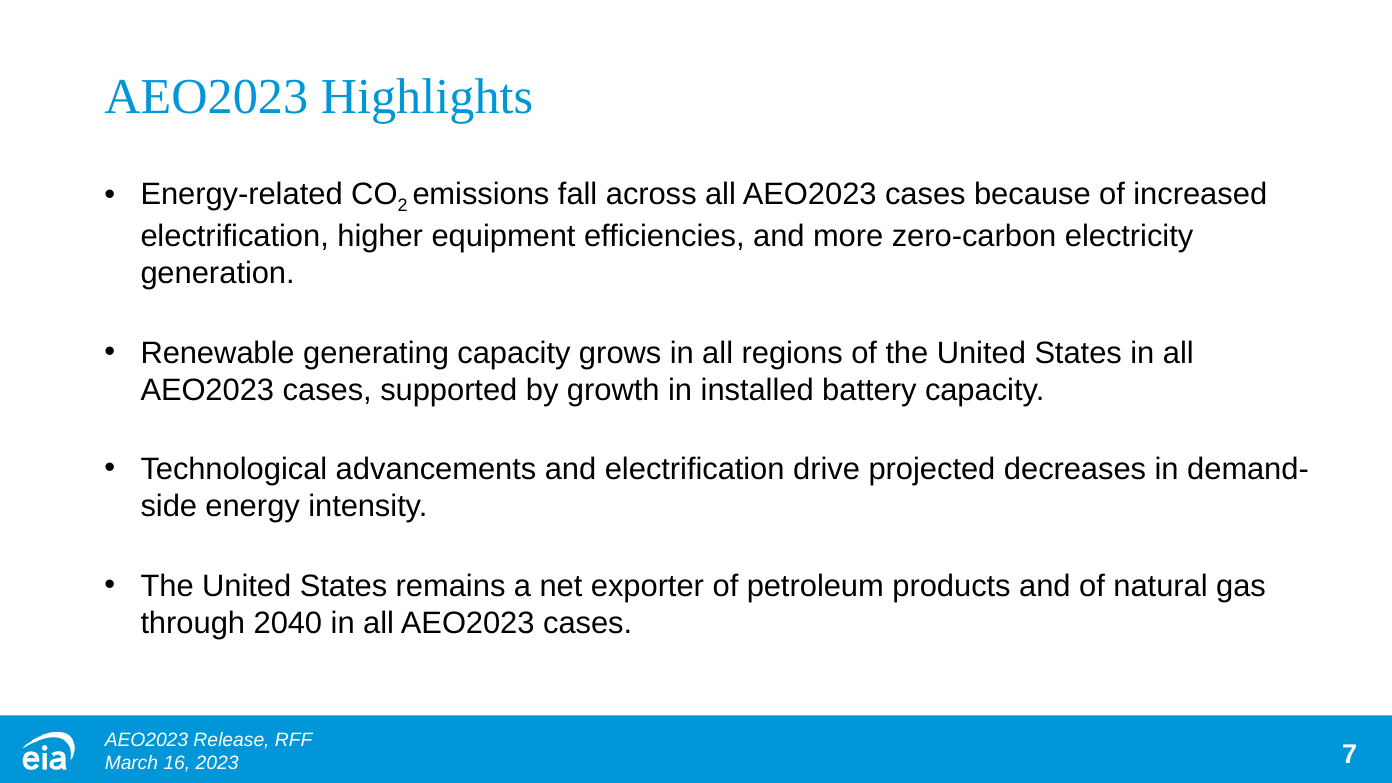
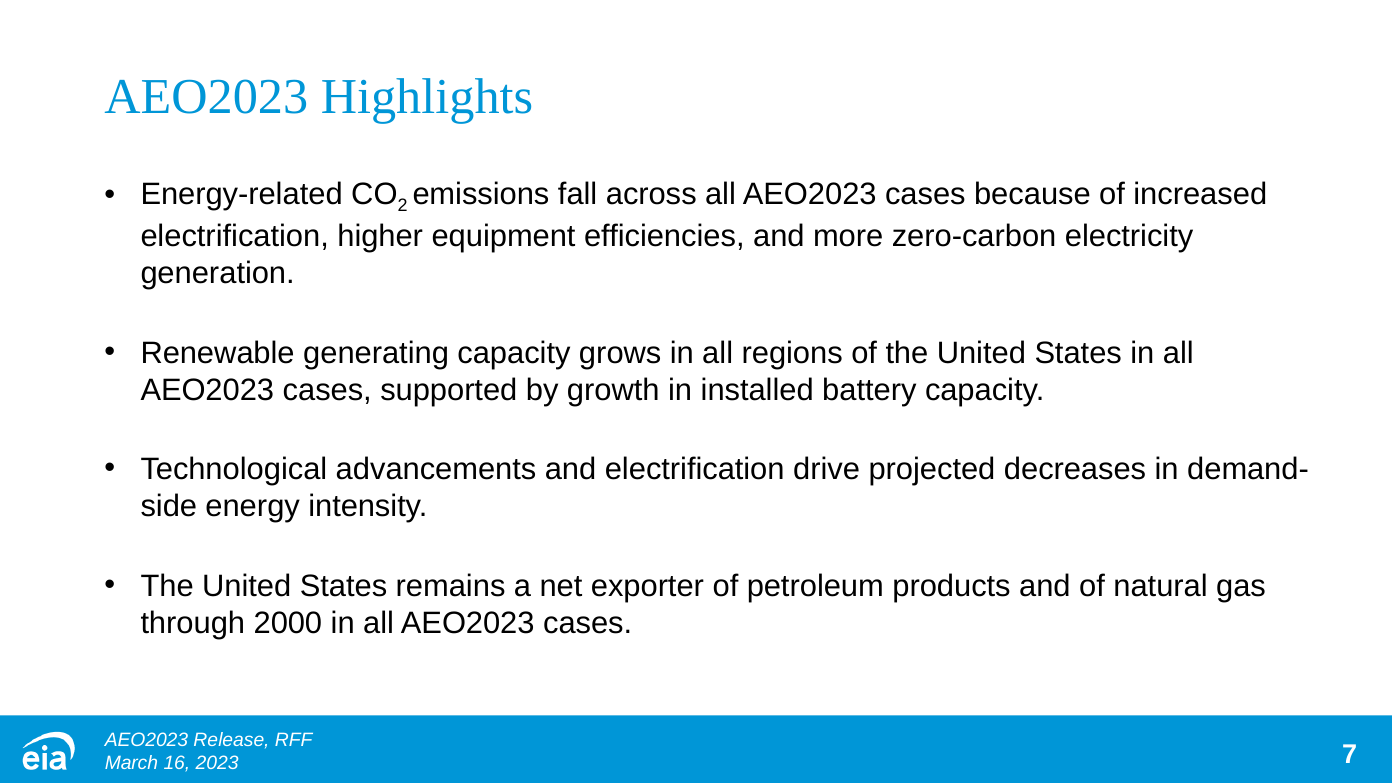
2040: 2040 -> 2000
